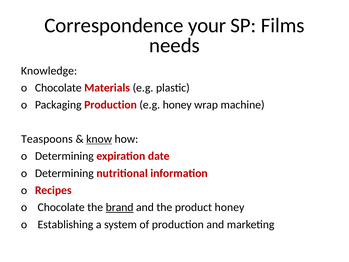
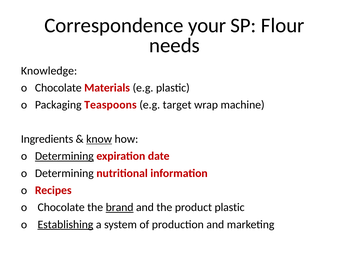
Films: Films -> Flour
Packaging Production: Production -> Teaspoons
e.g honey: honey -> target
Teaspoons: Teaspoons -> Ingredients
Determining at (64, 156) underline: none -> present
product honey: honey -> plastic
Establishing underline: none -> present
